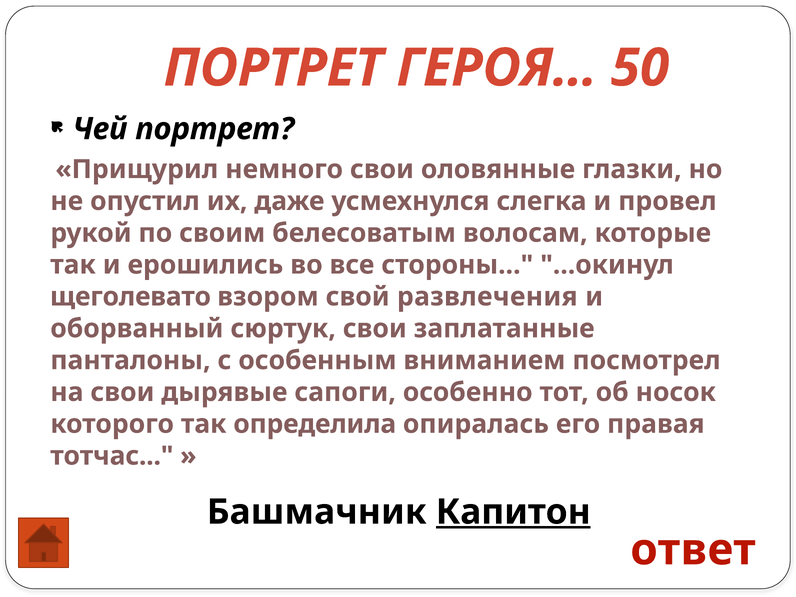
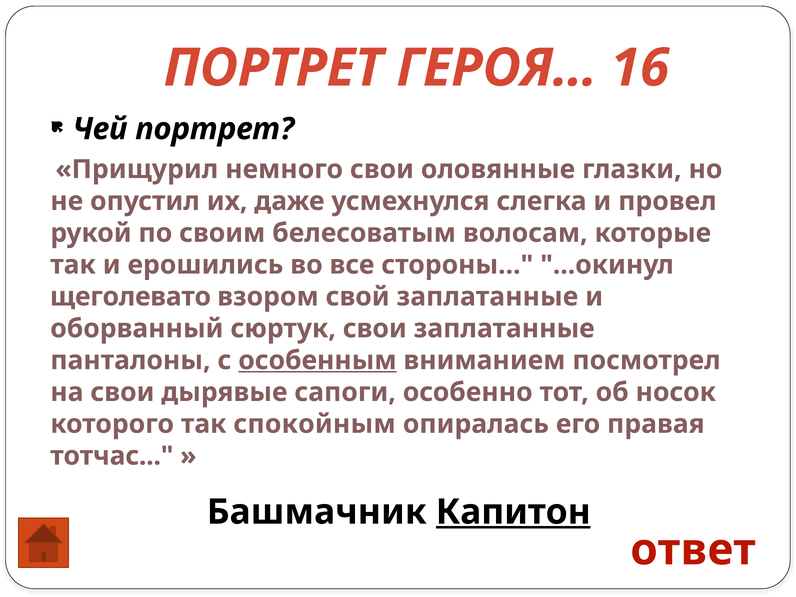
50: 50 -> 16
свой развлечения: развлечения -> заплатанные
особенным underline: none -> present
определила: определила -> спокойным
